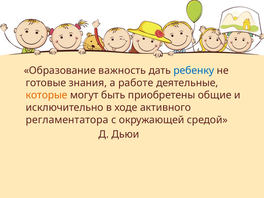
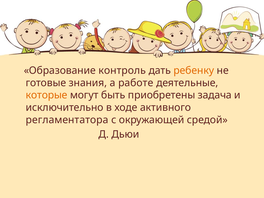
важность: важность -> контроль
ребенку colour: blue -> orange
общие: общие -> задача
